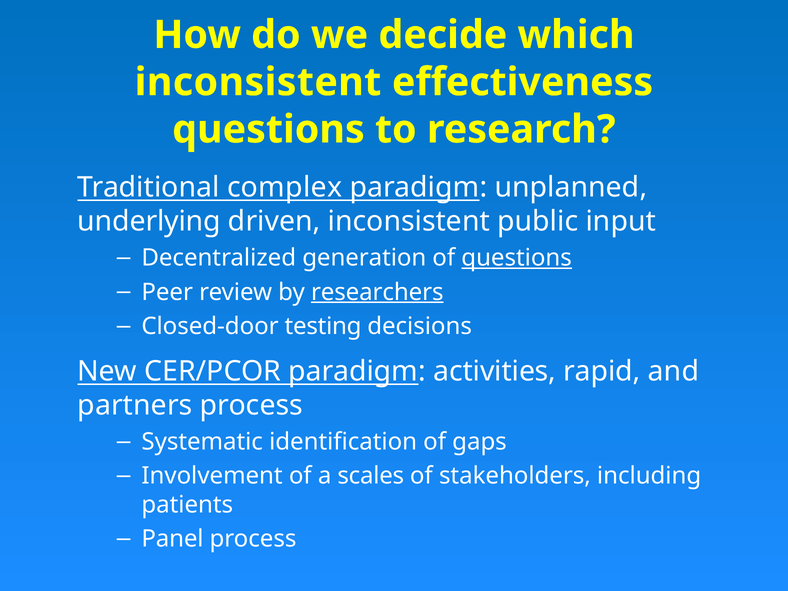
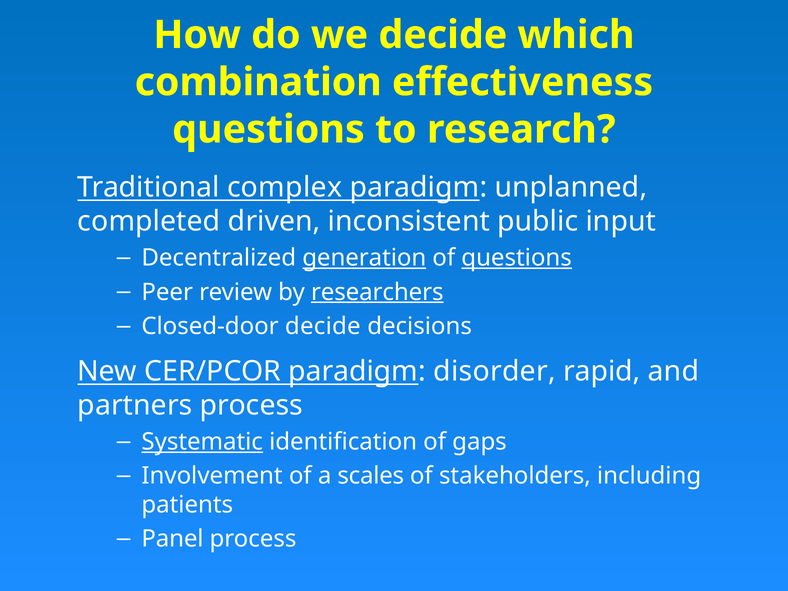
inconsistent at (258, 82): inconsistent -> combination
underlying: underlying -> completed
generation underline: none -> present
Closed-door testing: testing -> decide
activities: activities -> disorder
Systematic underline: none -> present
